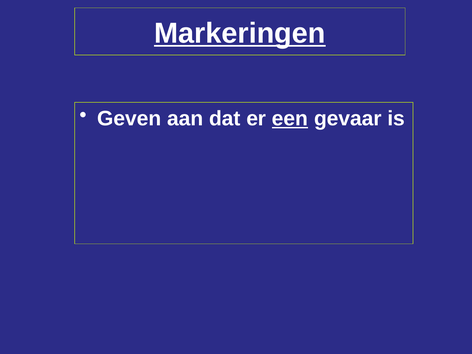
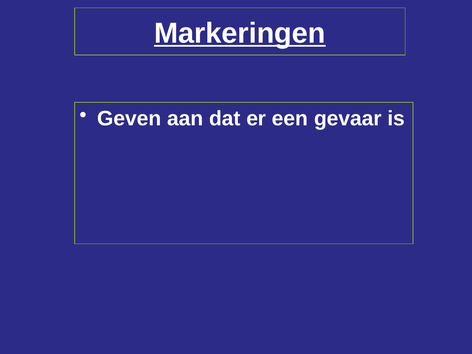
een underline: present -> none
